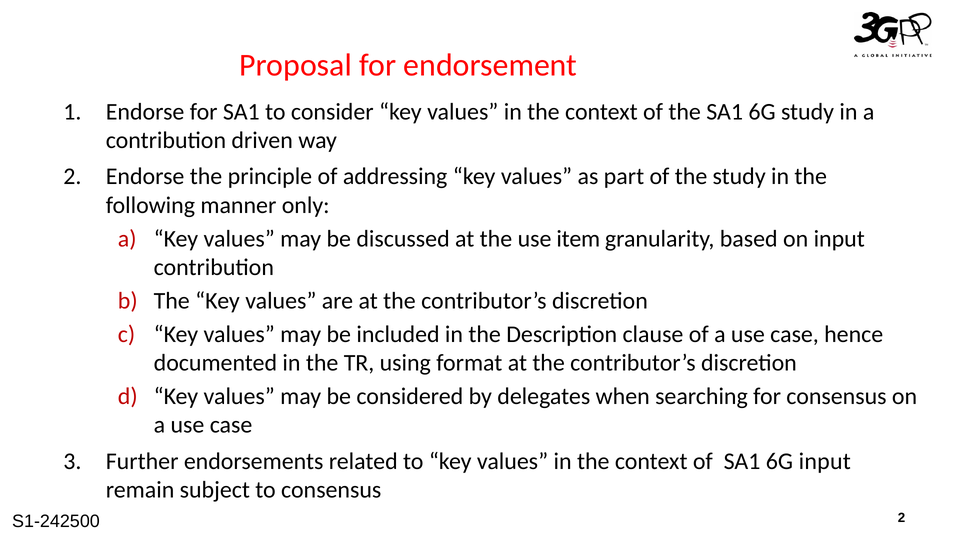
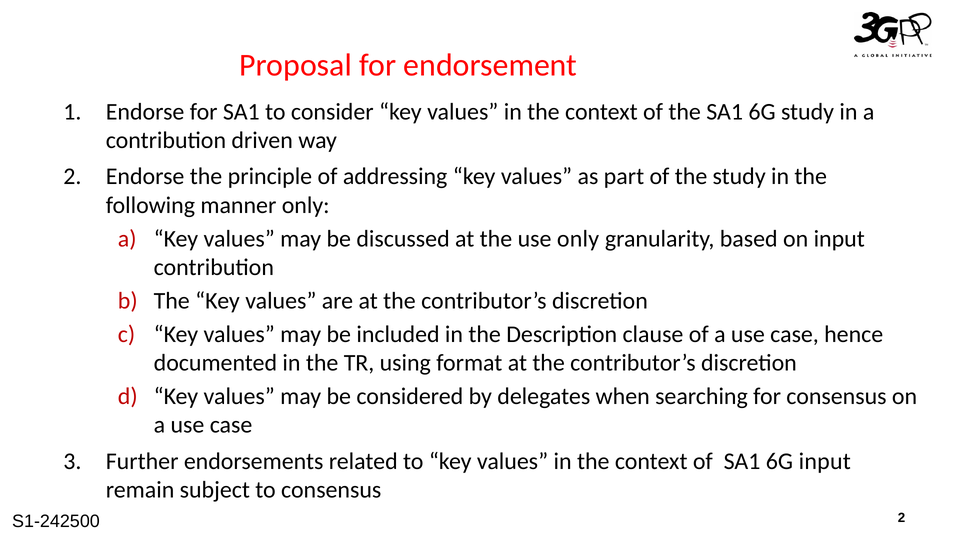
use item: item -> only
